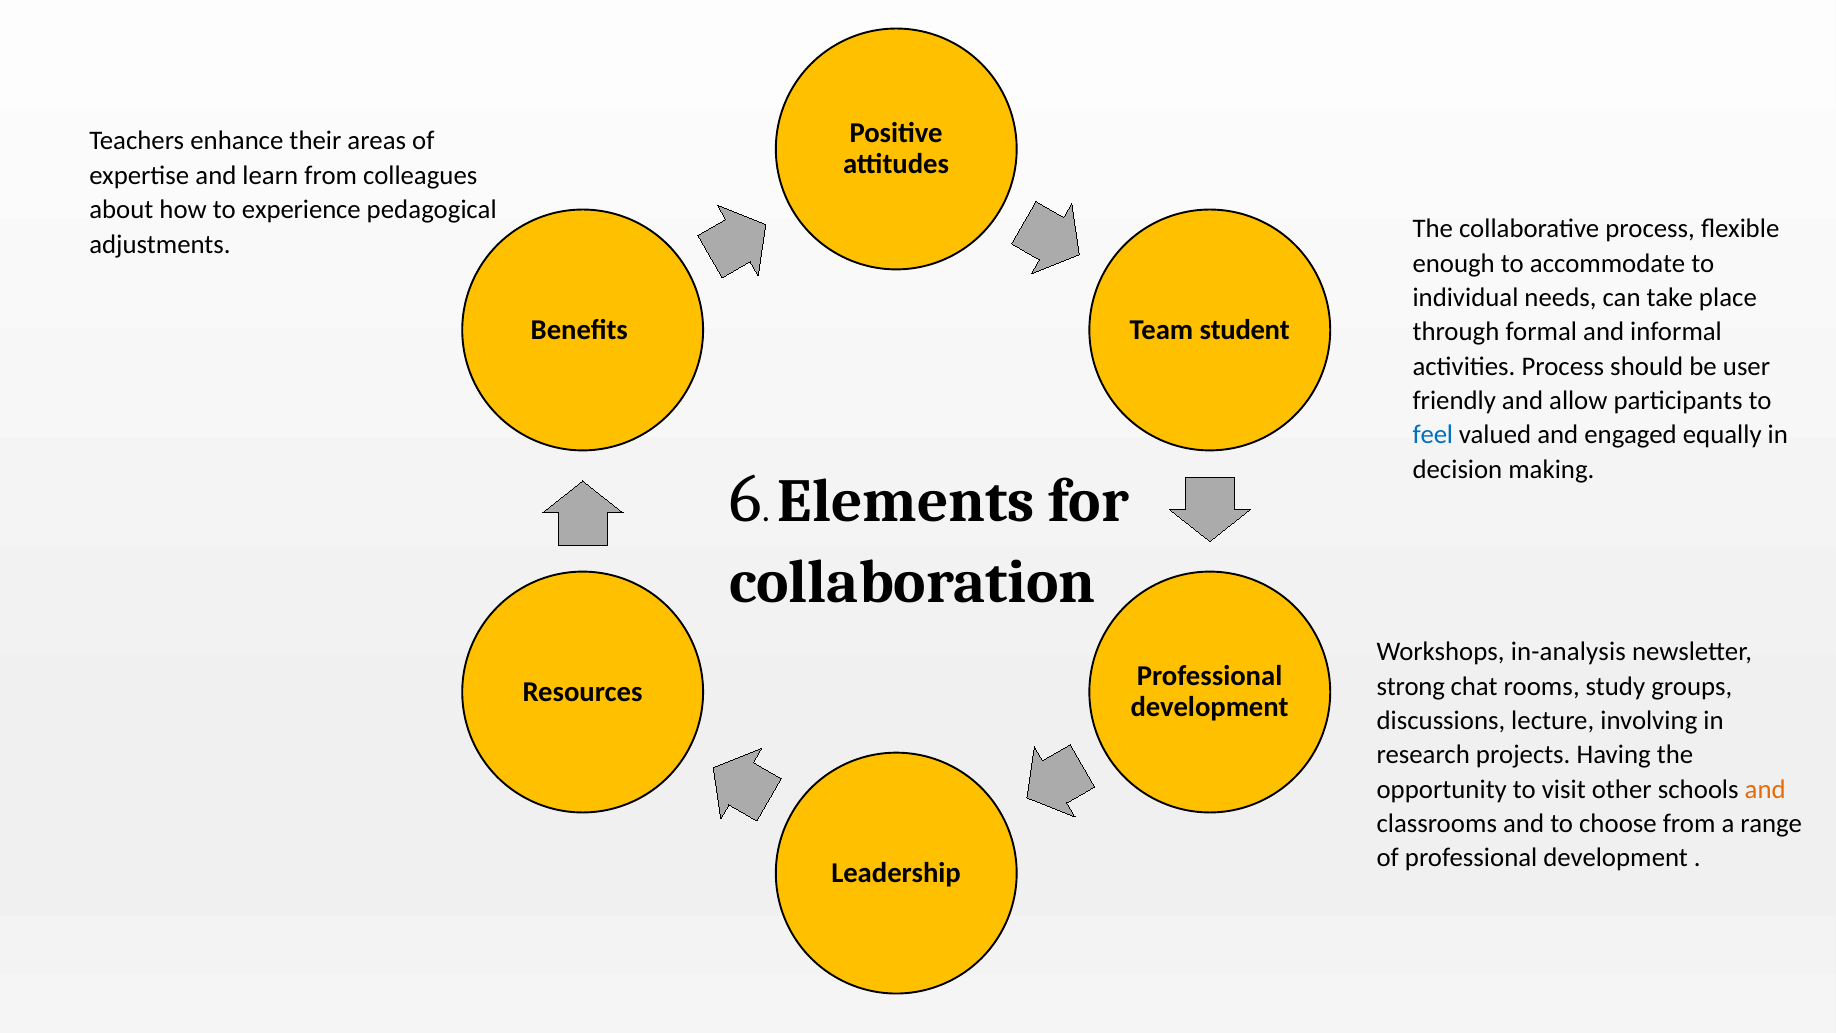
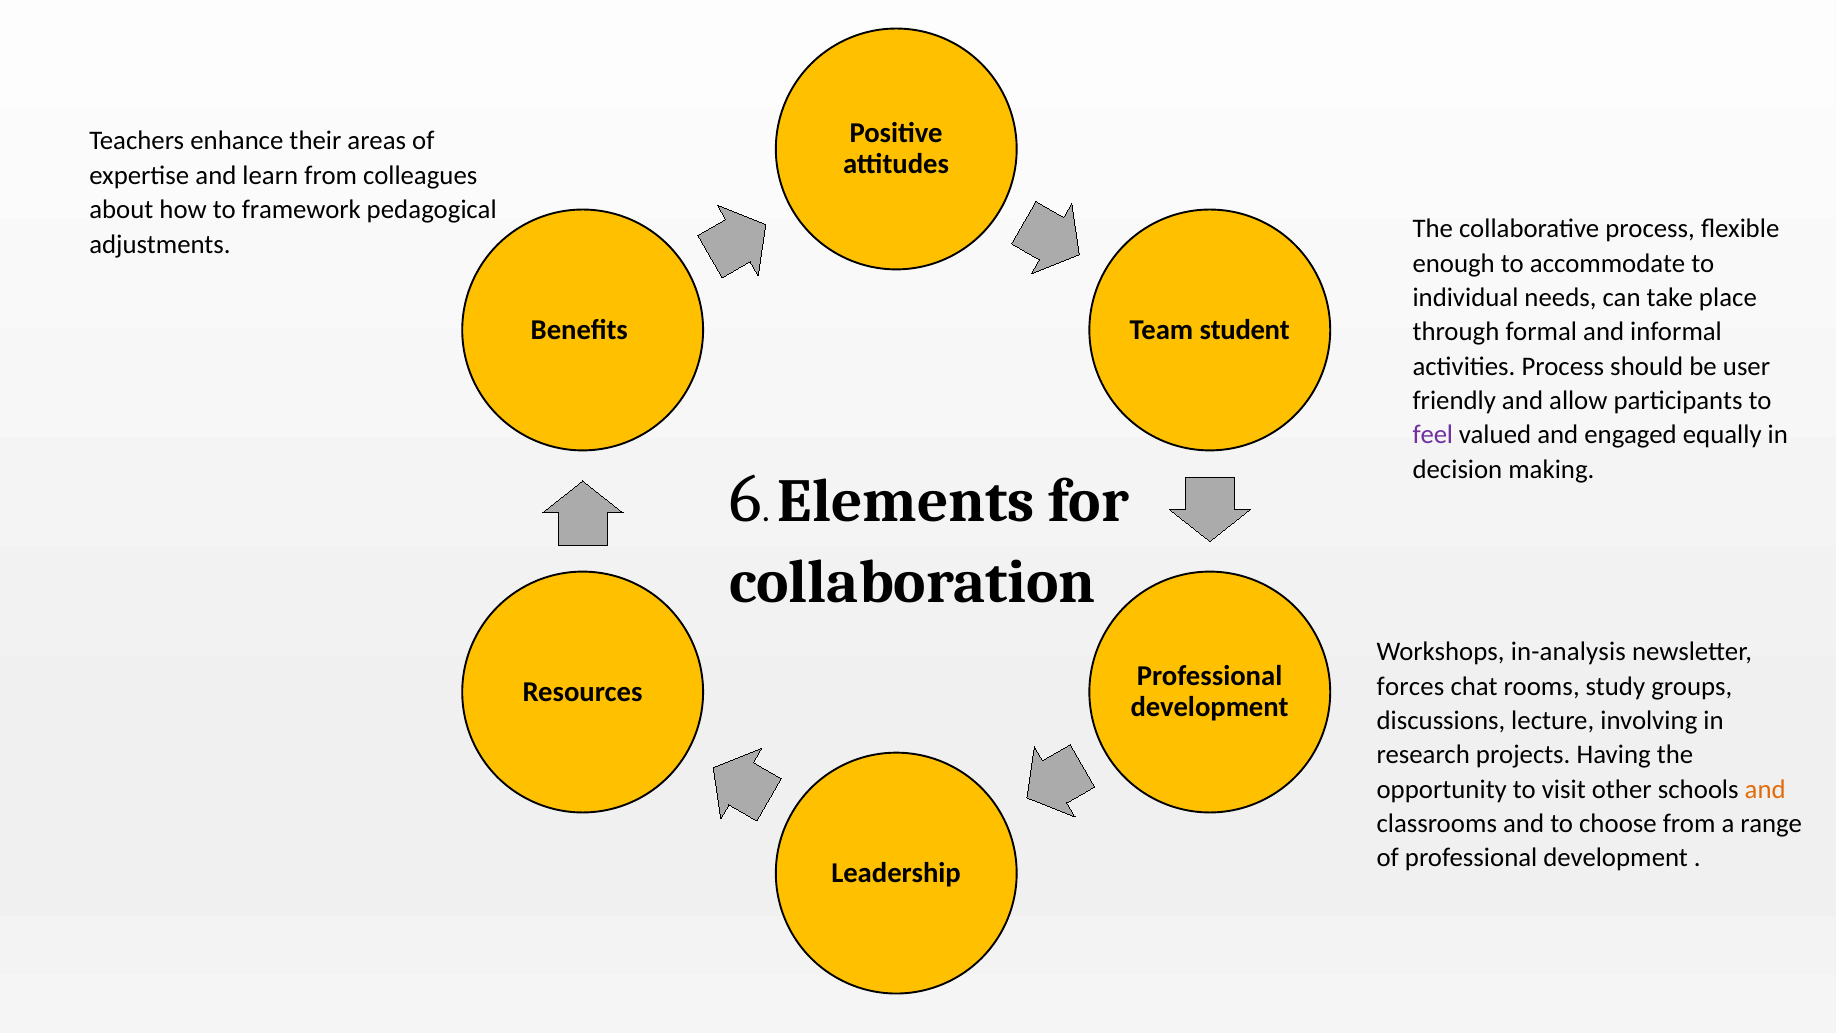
experience: experience -> framework
feel colour: blue -> purple
strong: strong -> forces
